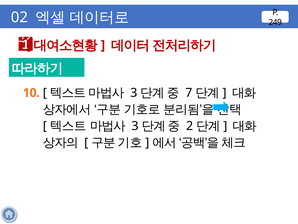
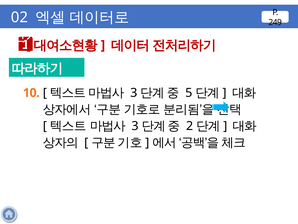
7: 7 -> 5
